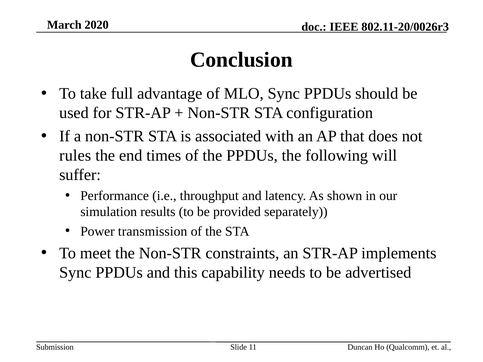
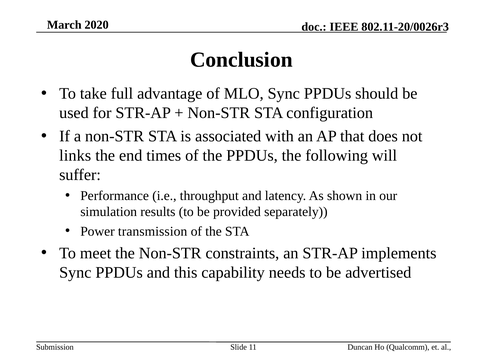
rules: rules -> links
